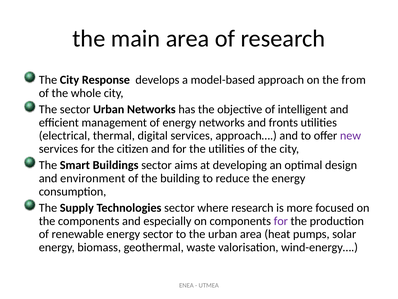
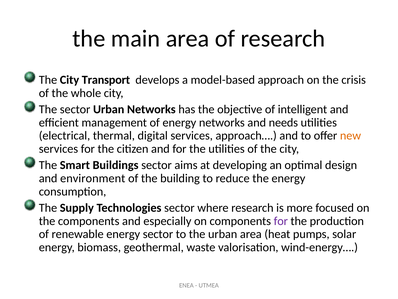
Response: Response -> Transport
from: from -> crisis
fronts: fronts -> needs
new colour: purple -> orange
